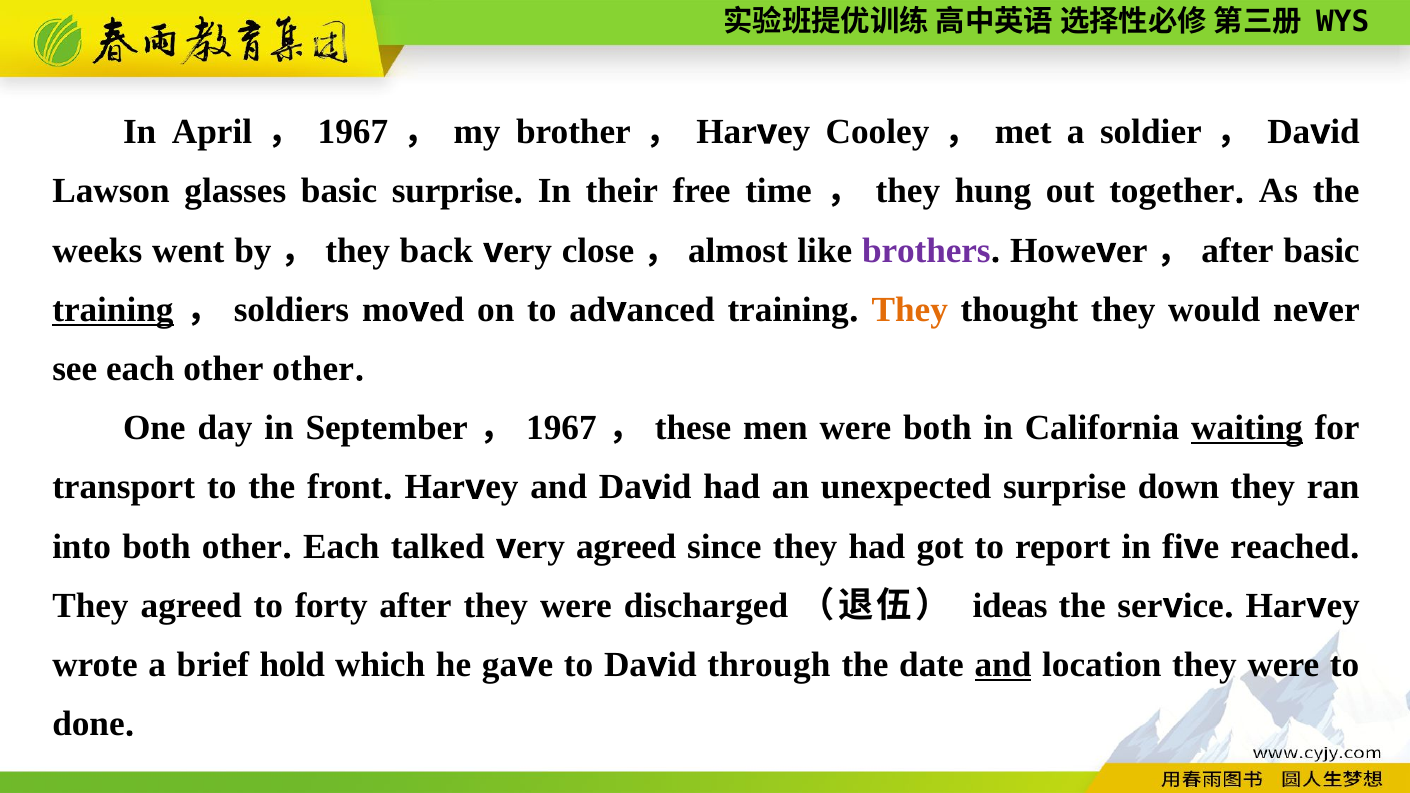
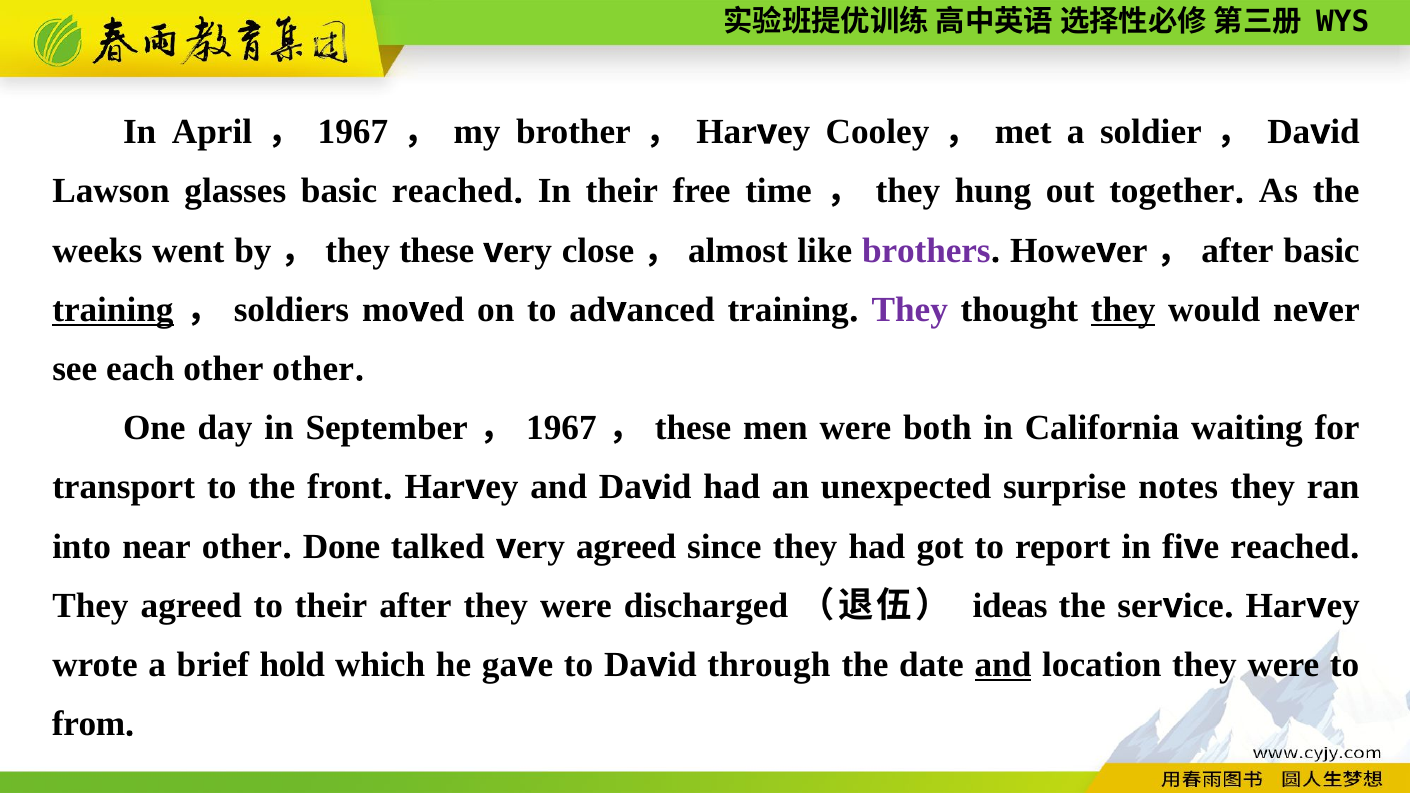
basic surprise: surprise -> reached
they back: back -> these
They at (910, 310) colour: orange -> purple
they at (1123, 310) underline: none -> present
waiting underline: present -> none
down: down -> notes
into both: both -> near
Each at (341, 547): Each -> Done
to forty: forty -> their
done: done -> from
